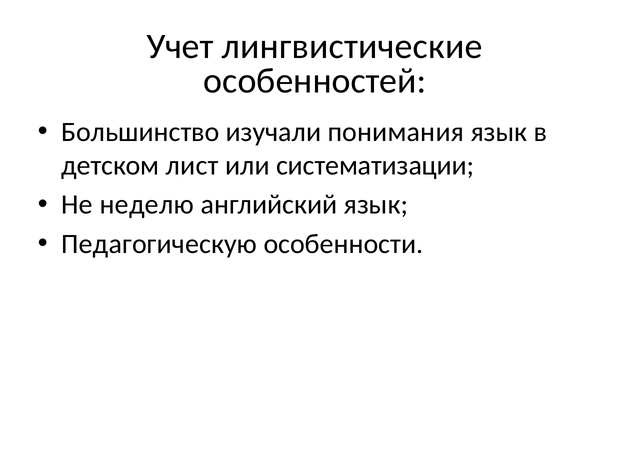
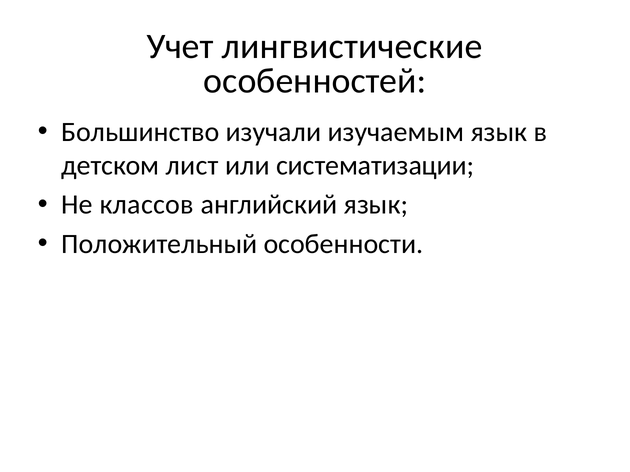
понимания: понимания -> изучаемым
неделю: неделю -> классов
Педагогическую: Педагогическую -> Положительный
